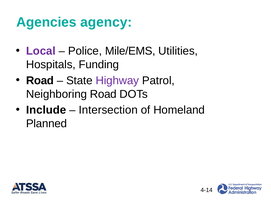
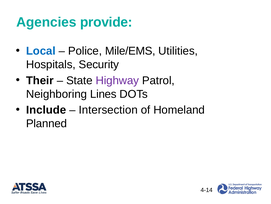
agency: agency -> provide
Local colour: purple -> blue
Funding: Funding -> Security
Road at (40, 80): Road -> Their
Neighboring Road: Road -> Lines
